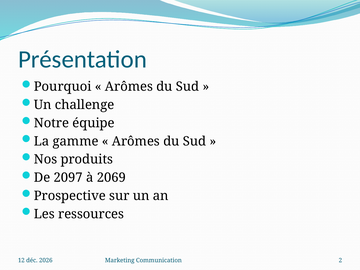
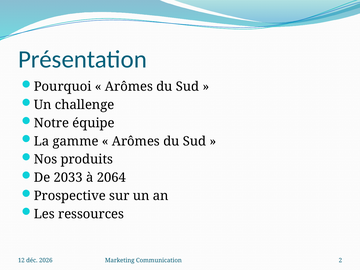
2097: 2097 -> 2033
2069: 2069 -> 2064
